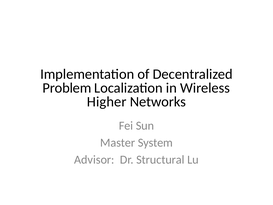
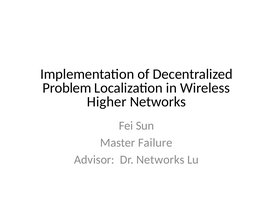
System: System -> Failure
Dr Structural: Structural -> Networks
